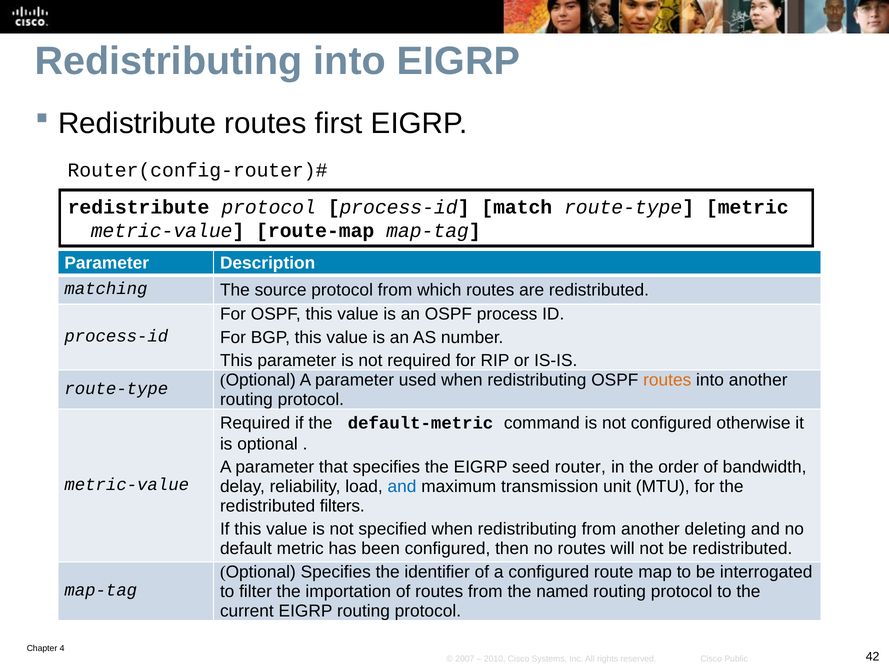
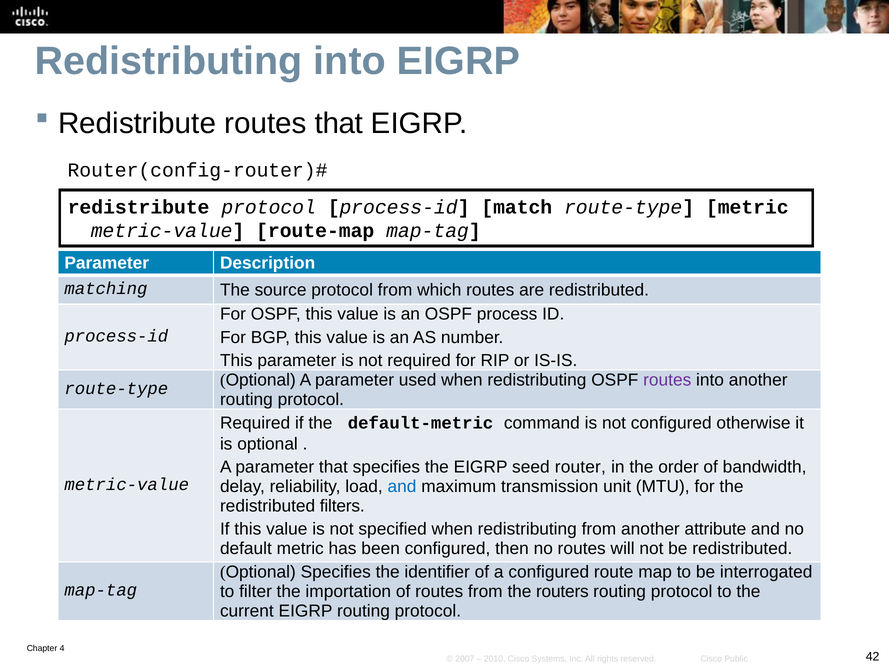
routes first: first -> that
routes at (667, 380) colour: orange -> purple
deleting: deleting -> attribute
named: named -> routers
